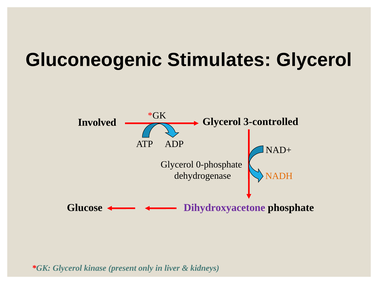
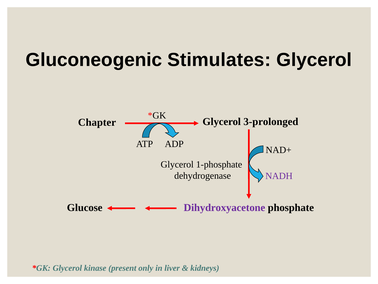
Involved: Involved -> Chapter
3-controlled: 3-controlled -> 3-prolonged
0-phosphate: 0-phosphate -> 1-phosphate
NADH colour: orange -> purple
